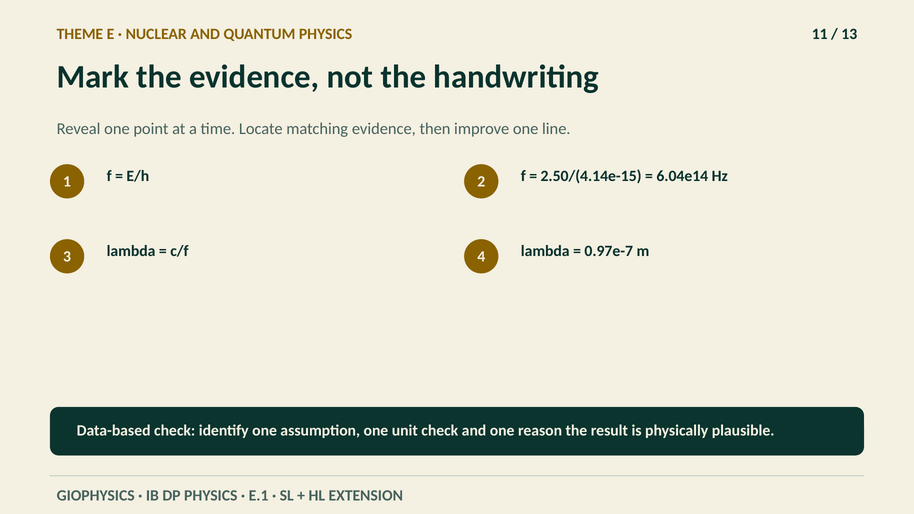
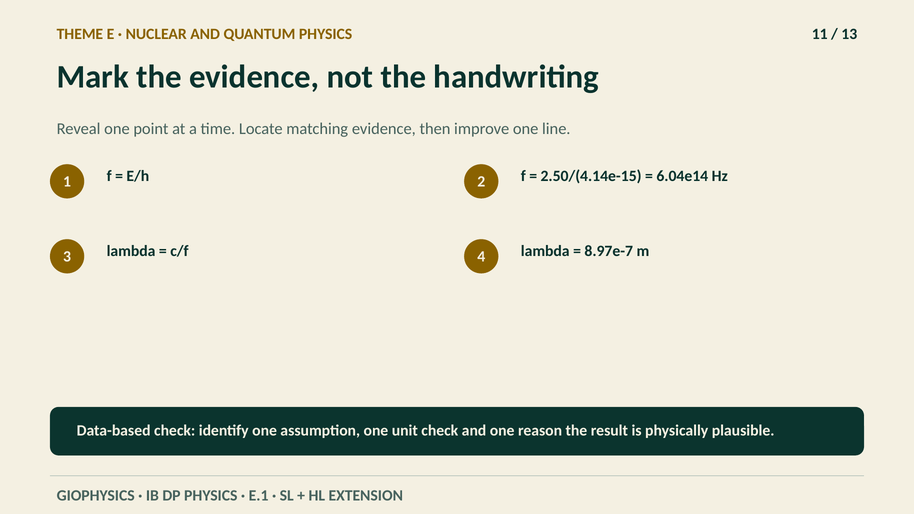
0.97e-7: 0.97e-7 -> 8.97e-7
